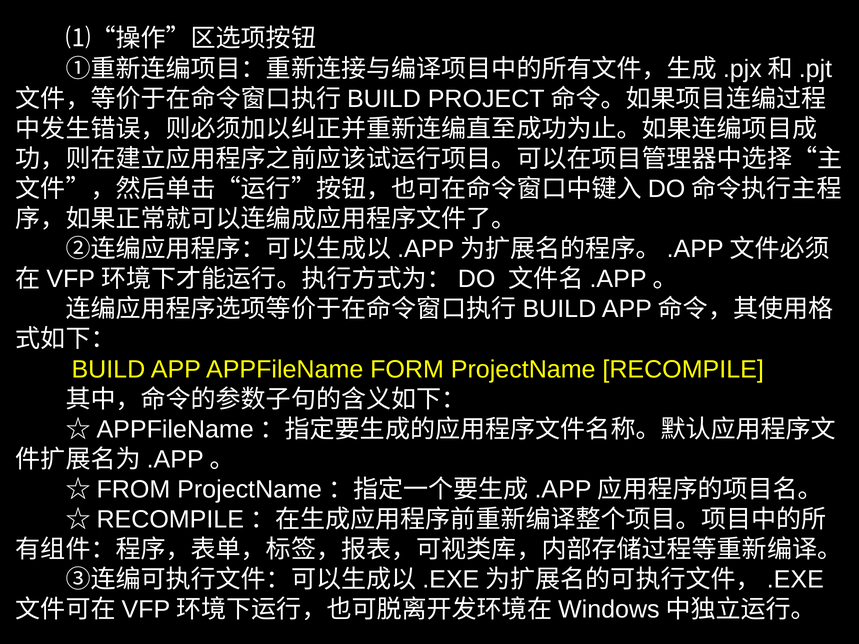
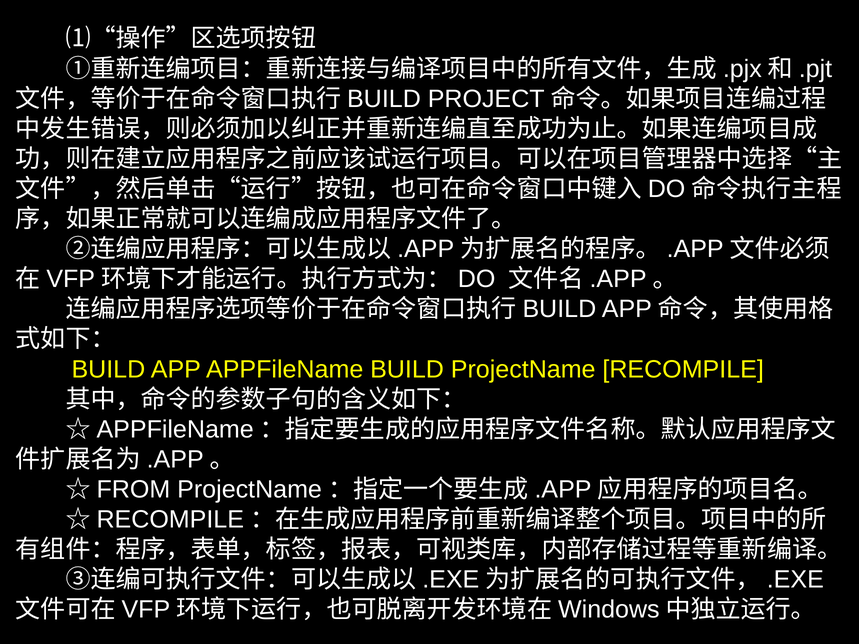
APPFileName FORM: FORM -> BUILD
